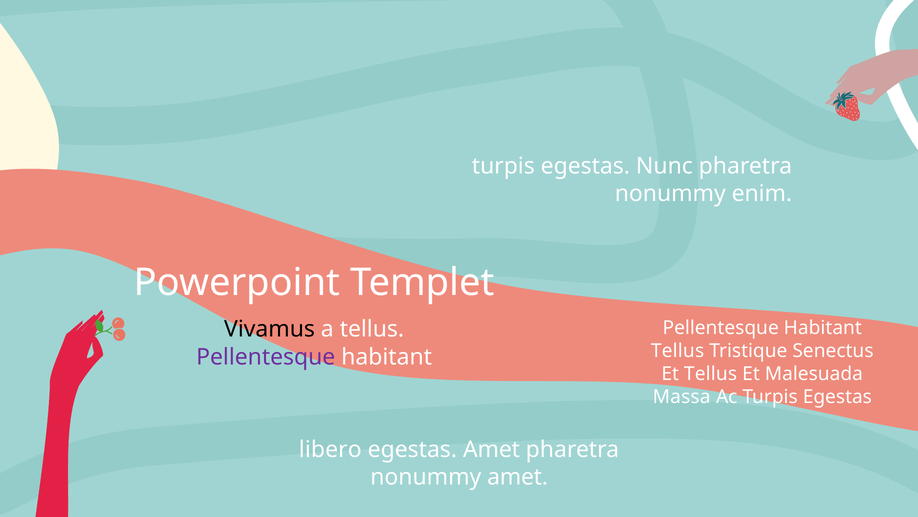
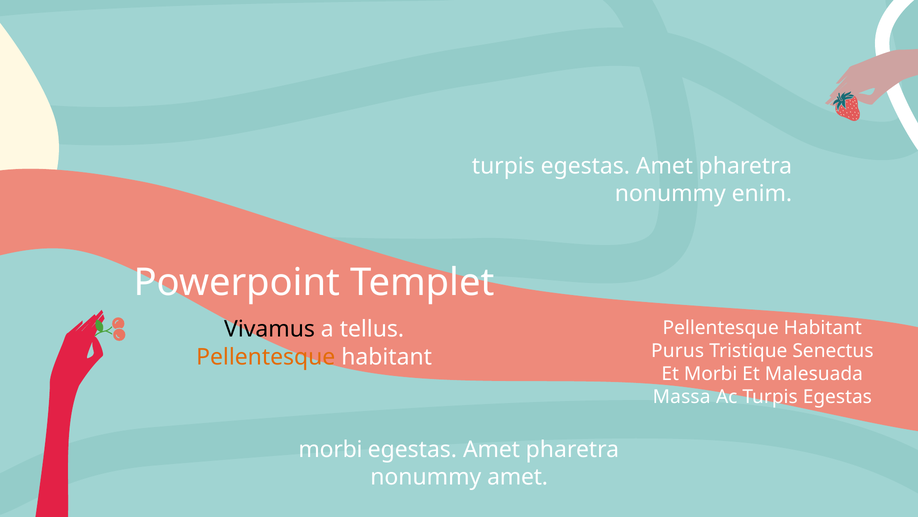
turpis egestas Nunc: Nunc -> Amet
Tellus at (678, 350): Tellus -> Purus
Pellentesque at (266, 357) colour: purple -> orange
Et Tellus: Tellus -> Morbi
libero at (330, 449): libero -> morbi
